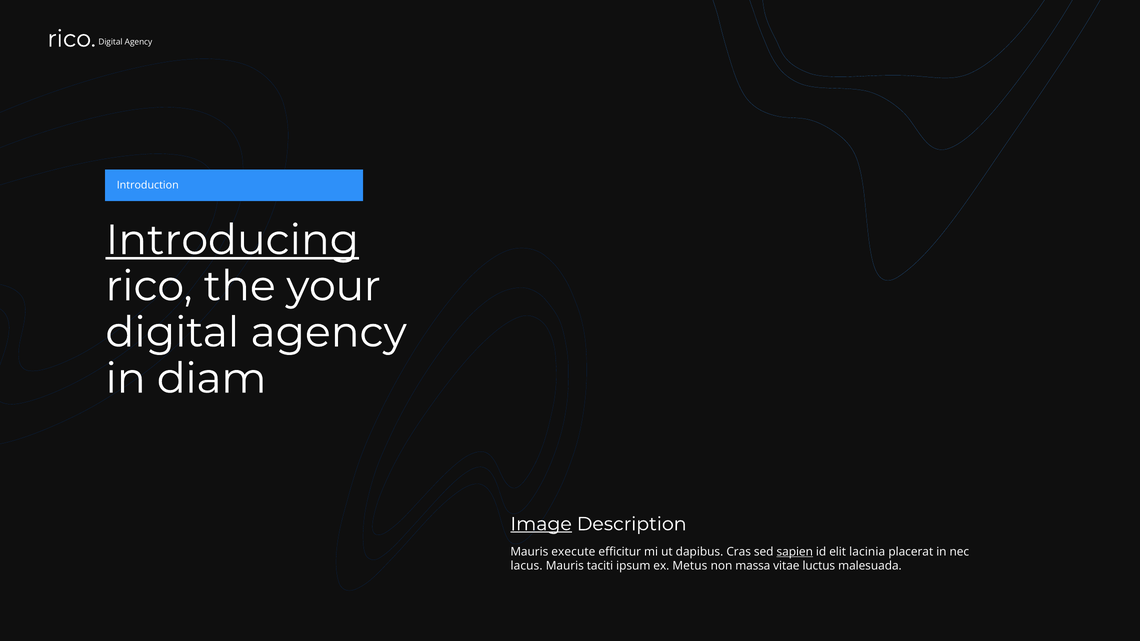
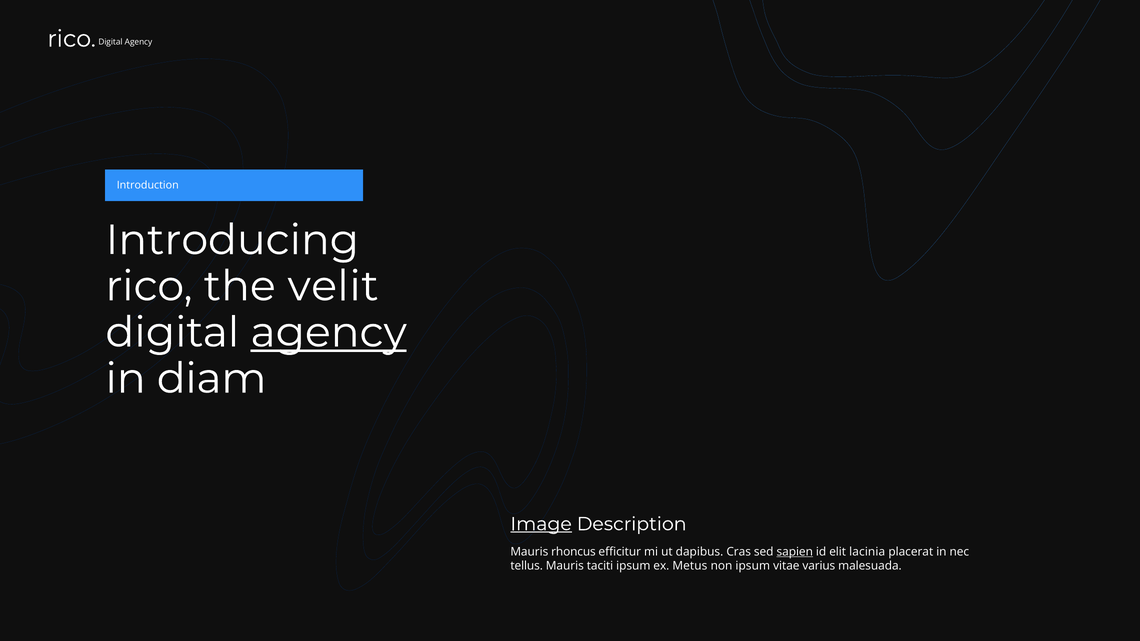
Introducing underline: present -> none
your: your -> velit
agency at (329, 333) underline: none -> present
execute: execute -> rhoncus
lacus: lacus -> tellus
non massa: massa -> ipsum
luctus: luctus -> varius
